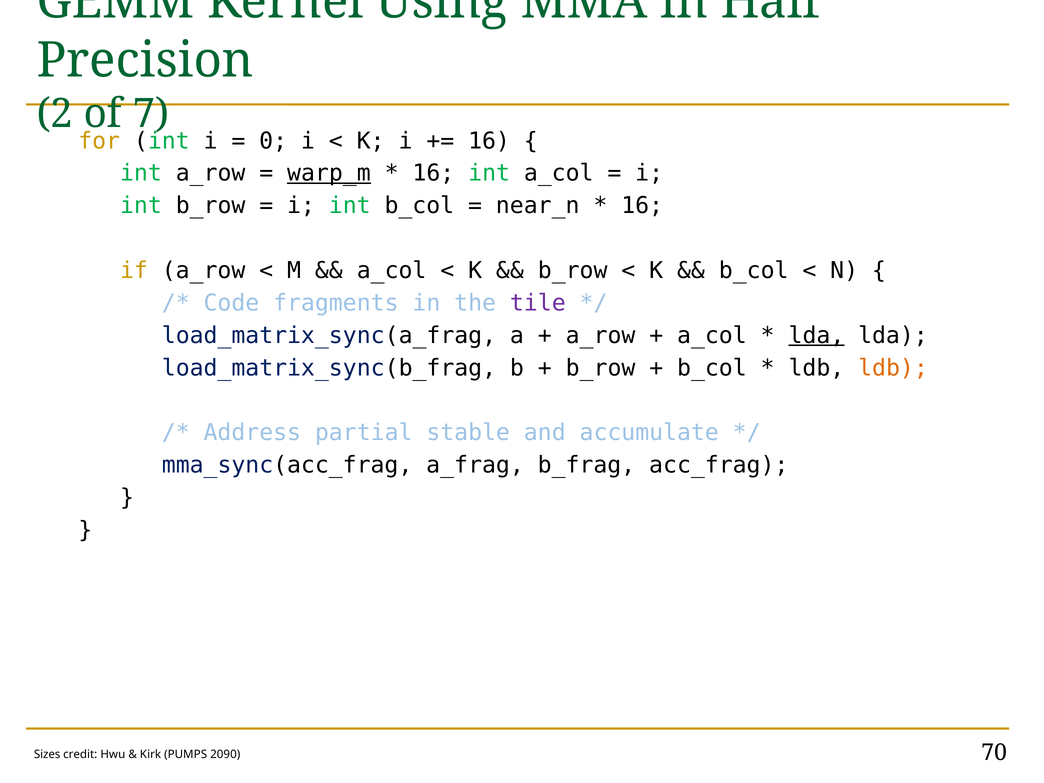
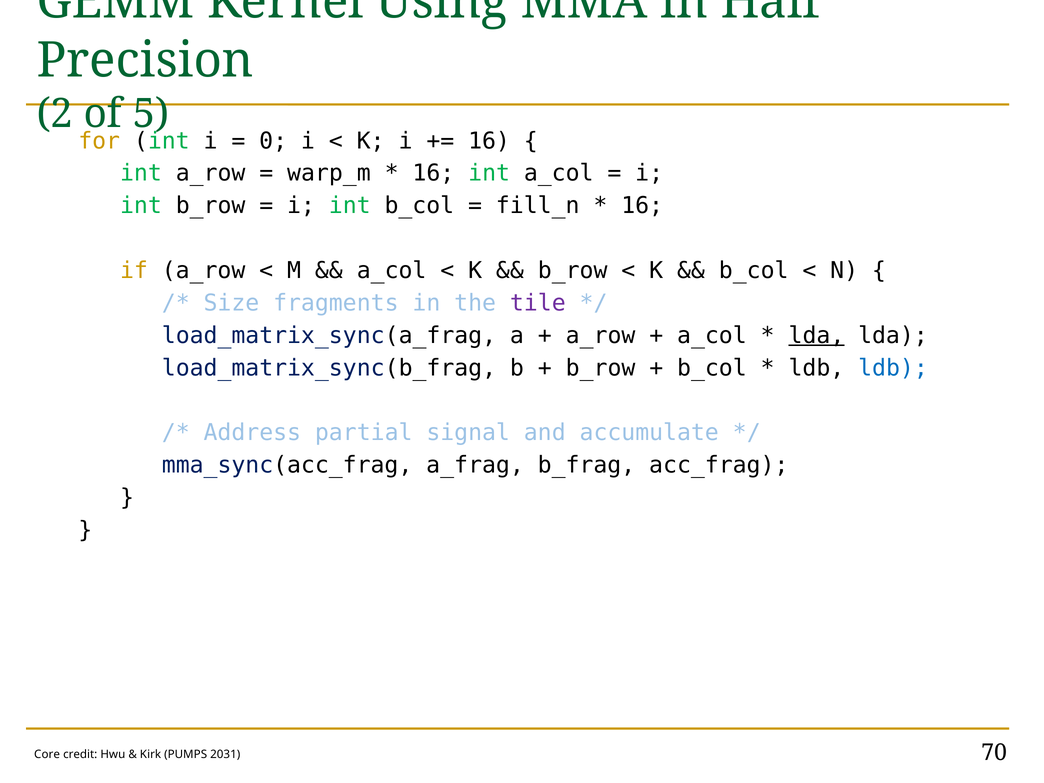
7: 7 -> 5
warp_m underline: present -> none
near_n: near_n -> fill_n
Code: Code -> Size
ldb at (893, 368) colour: orange -> blue
stable: stable -> signal
Sizes: Sizes -> Core
2090: 2090 -> 2031
